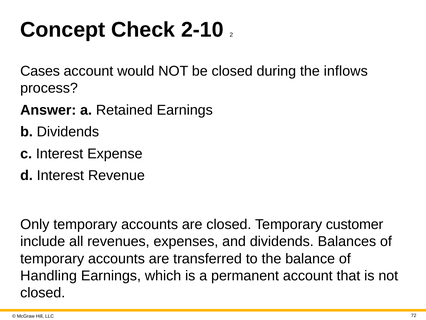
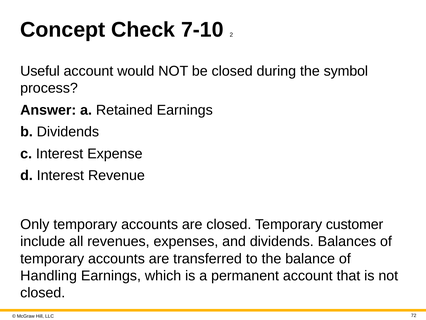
2-10: 2-10 -> 7-10
Cases: Cases -> Useful
inflows: inflows -> symbol
